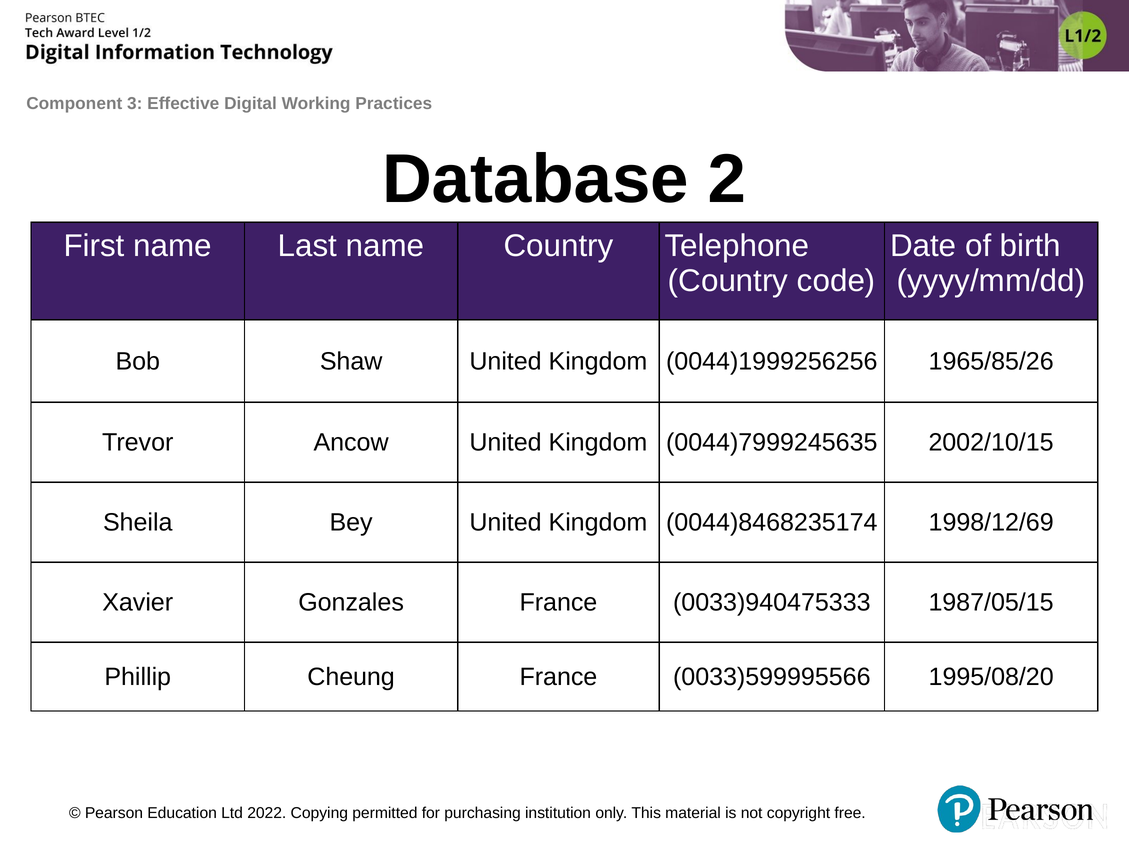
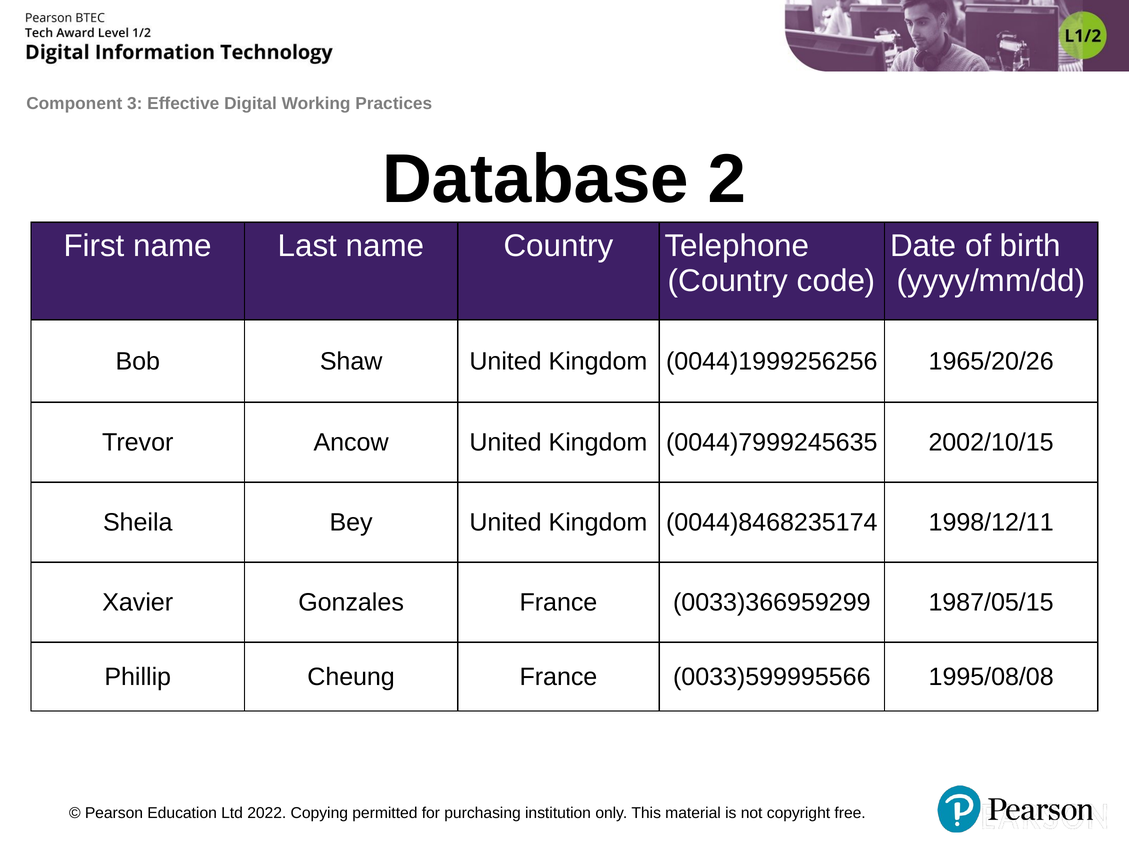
1965/85/26: 1965/85/26 -> 1965/20/26
1998/12/69: 1998/12/69 -> 1998/12/11
0033)940475333: 0033)940475333 -> 0033)366959299
1995/08/20: 1995/08/20 -> 1995/08/08
